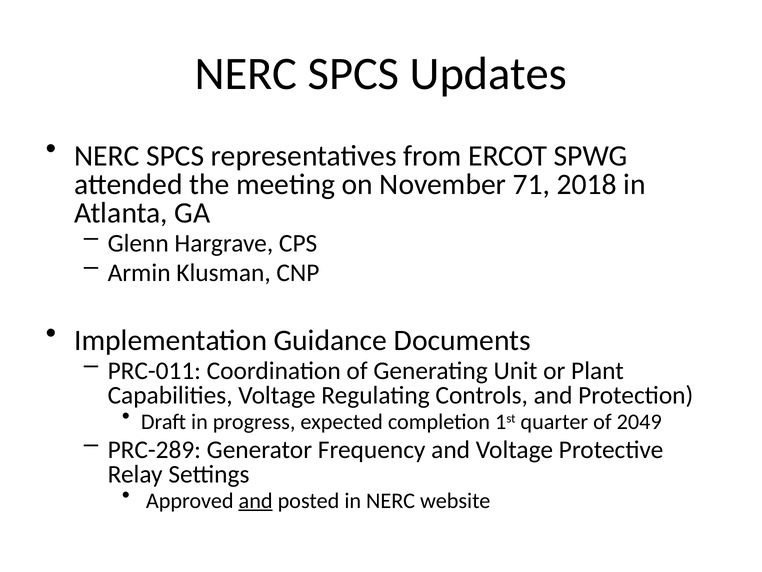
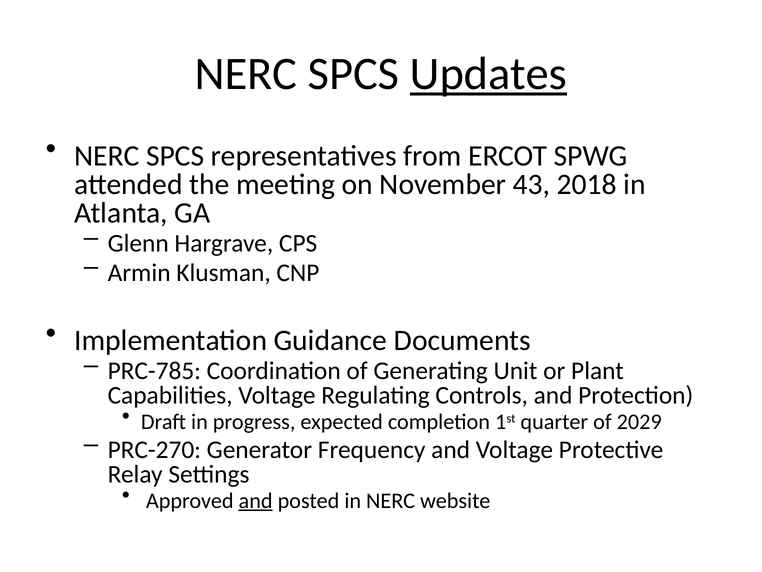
Updates underline: none -> present
71: 71 -> 43
PRC-011: PRC-011 -> PRC-785
2049: 2049 -> 2029
PRC-289: PRC-289 -> PRC-270
